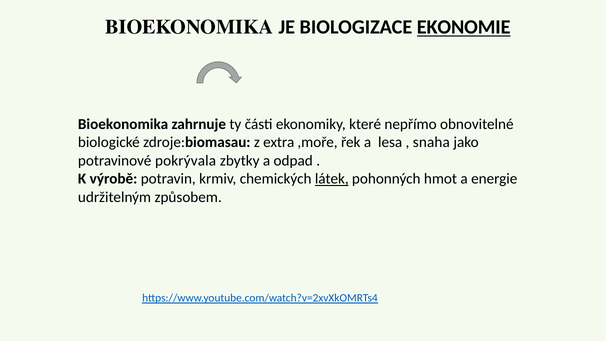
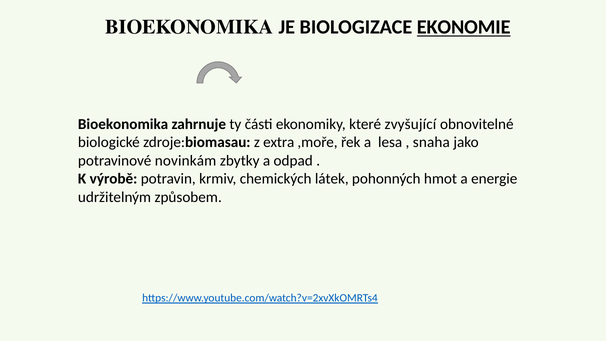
nepřímo: nepřímo -> zvyšující
pokrývala: pokrývala -> novinkám
látek underline: present -> none
